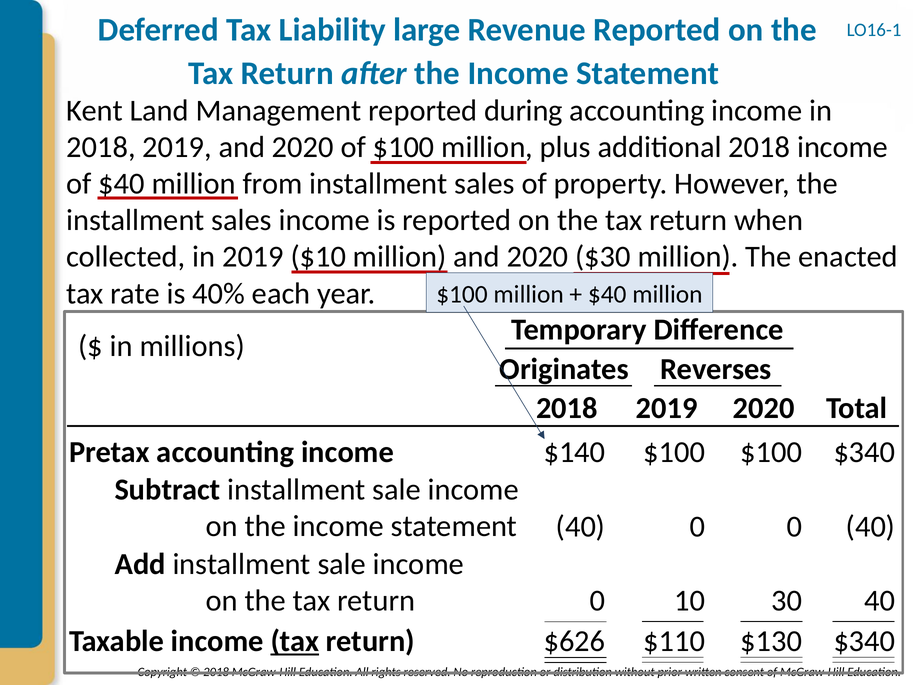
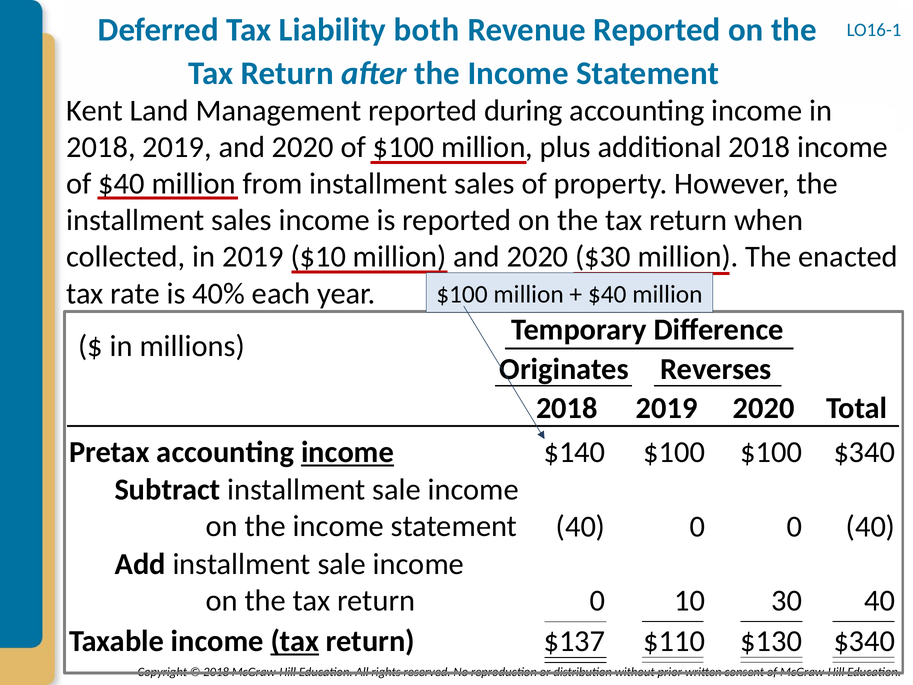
large: large -> both
income at (347, 452) underline: none -> present
$626: $626 -> $137
